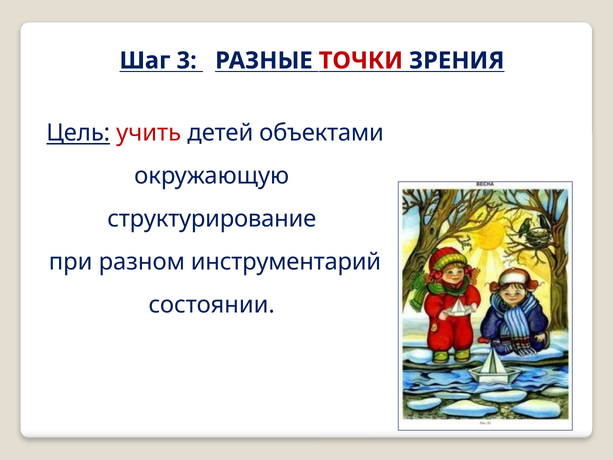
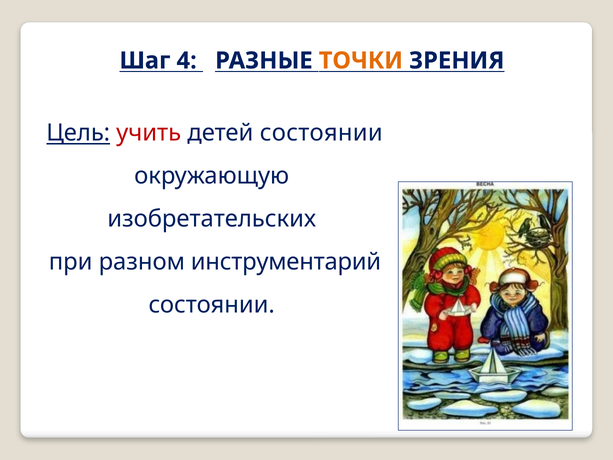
3: 3 -> 4
ТОЧКИ colour: red -> orange
детей объектами: объектами -> состоянии
структурирование: структурирование -> изобретательских
